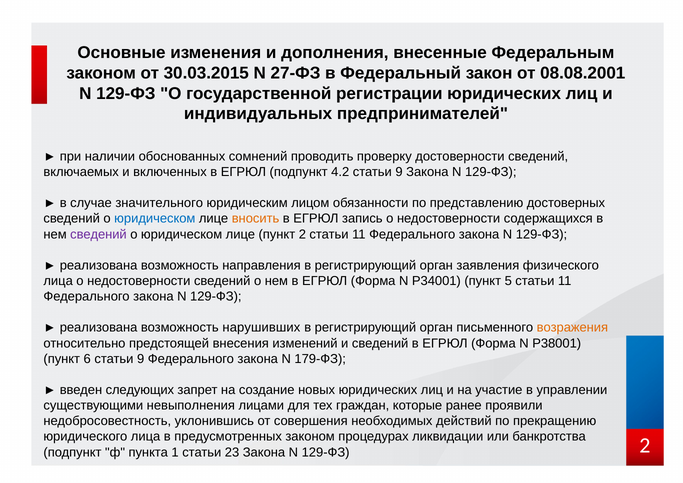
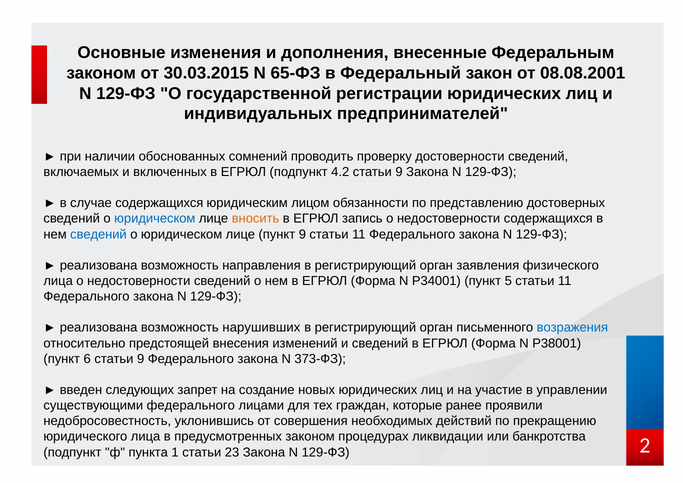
27-ФЗ: 27-ФЗ -> 65-ФЗ
случае значительного: значительного -> содержащихся
сведений at (98, 234) colour: purple -> blue
пункт 2: 2 -> 9
возражения colour: orange -> blue
179-ФЗ: 179-ФЗ -> 373-ФЗ
существующими невыполнения: невыполнения -> федерального
